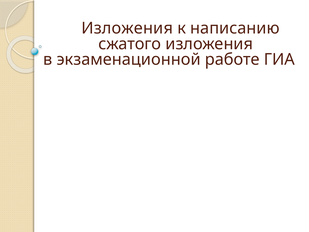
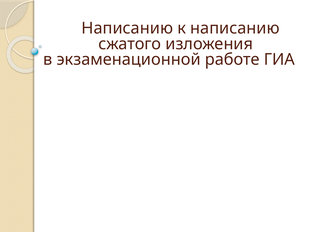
Изложения at (127, 28): Изложения -> Написанию
